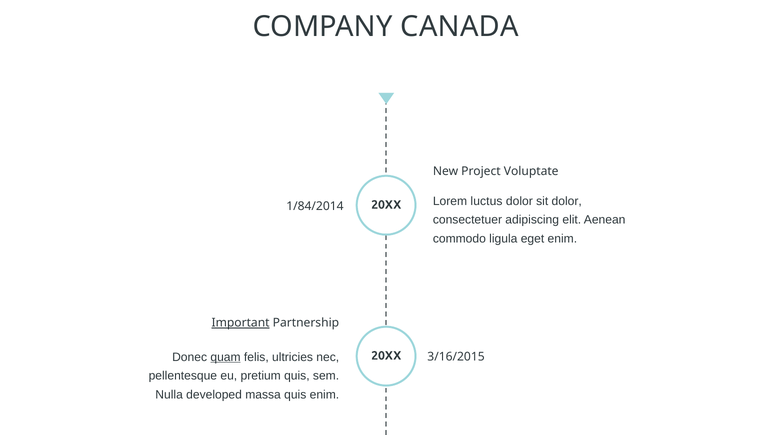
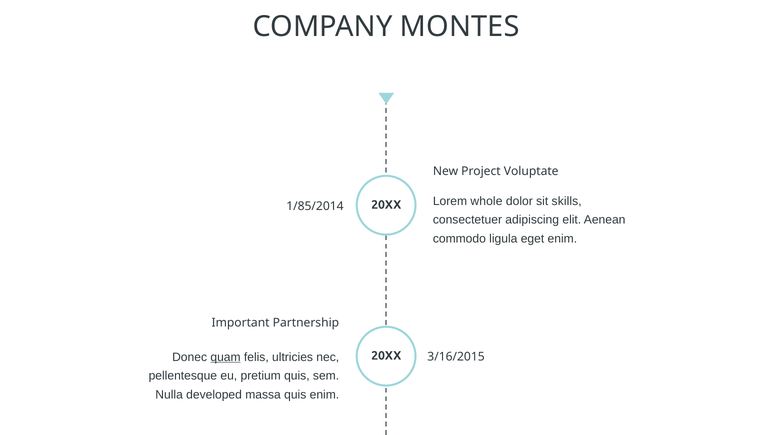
CANADA: CANADA -> MONTES
luctus: luctus -> whole
sit dolor: dolor -> skills
1/84/2014: 1/84/2014 -> 1/85/2014
Important underline: present -> none
